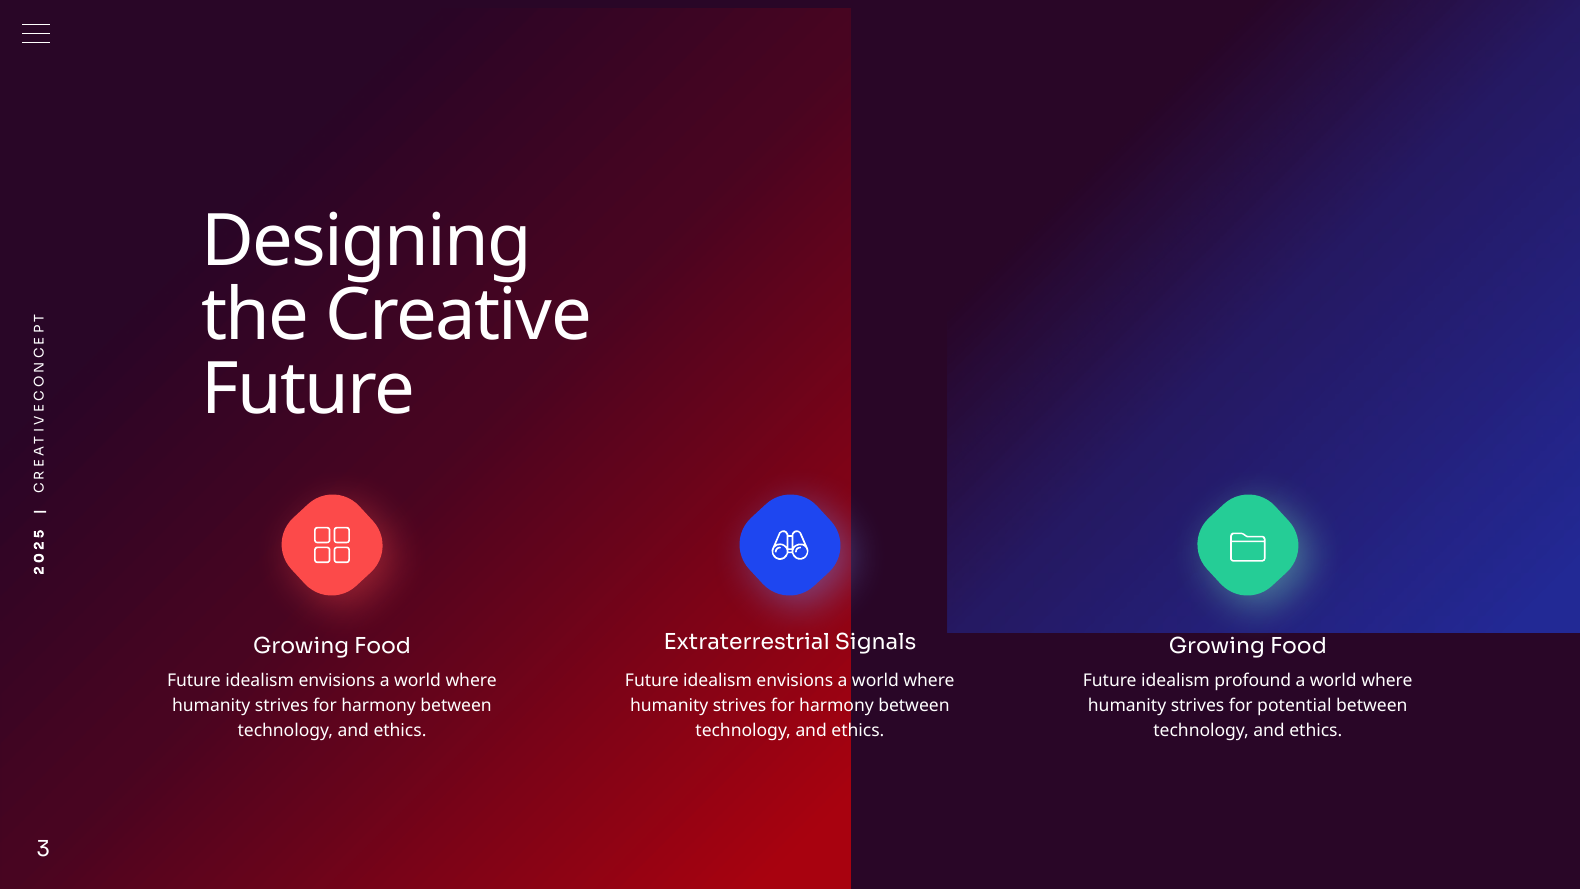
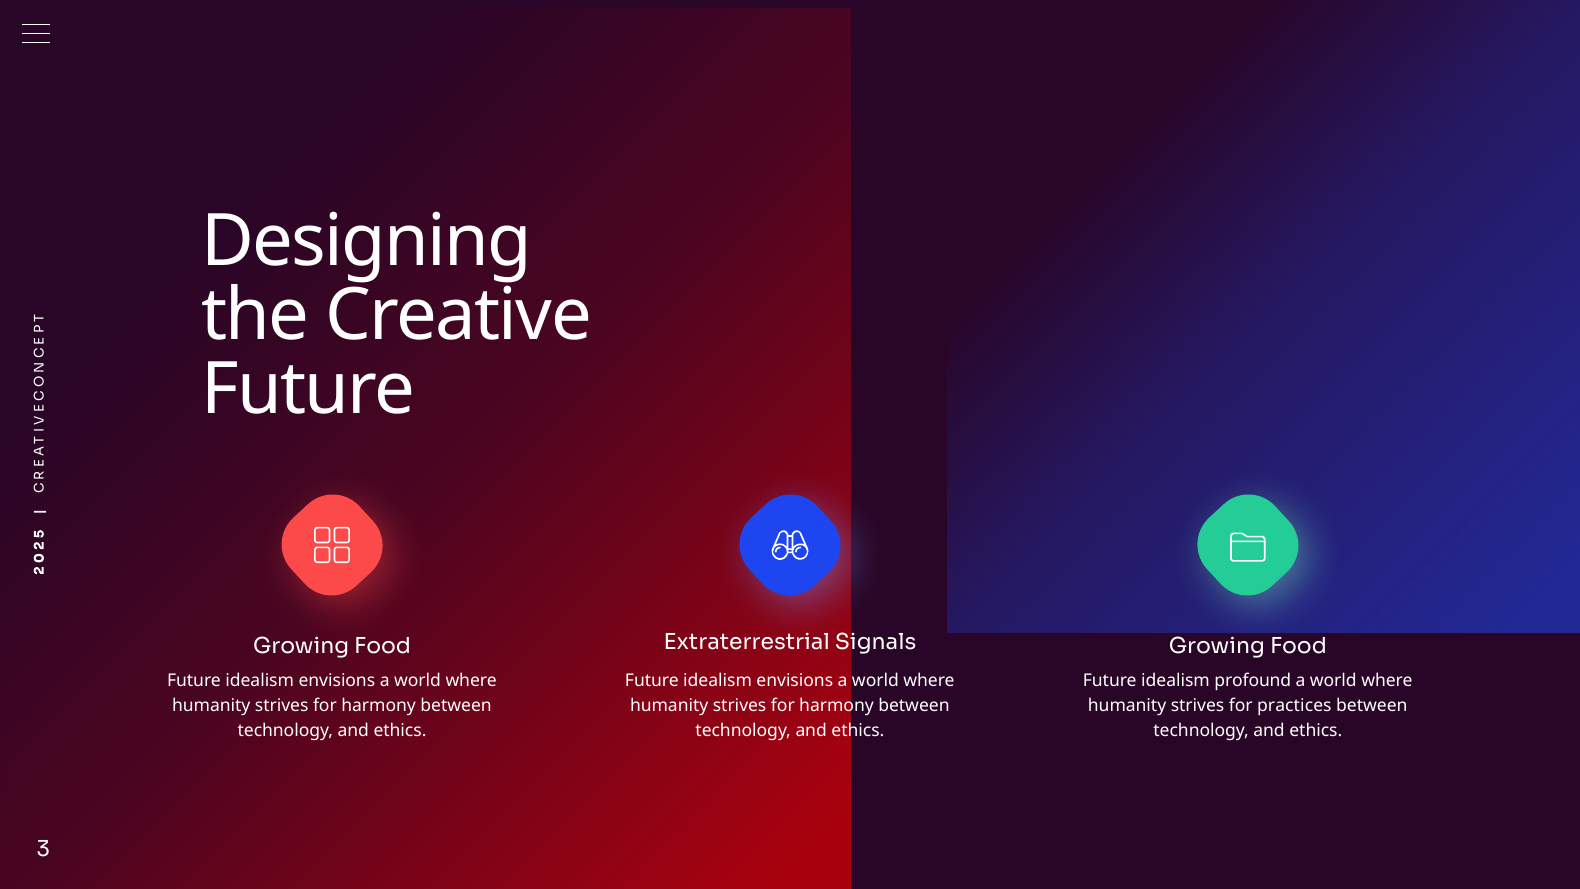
potential: potential -> practices
